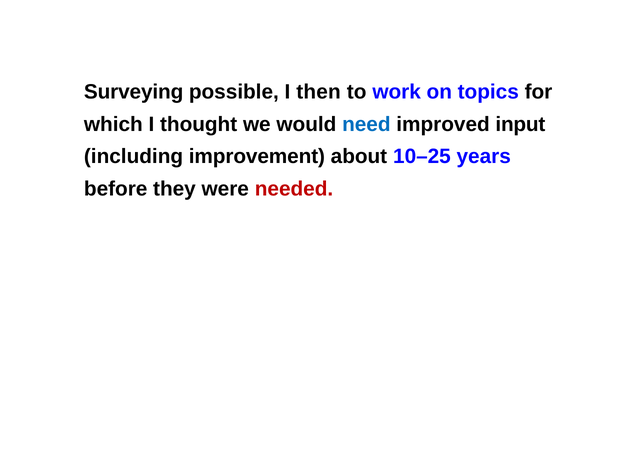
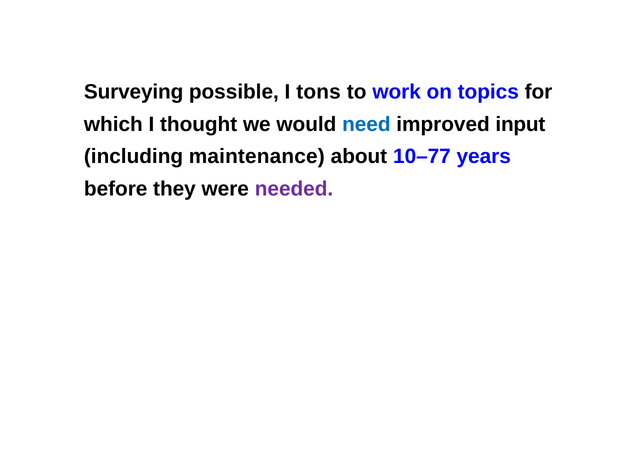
then: then -> tons
improvement: improvement -> maintenance
10–25: 10–25 -> 10–77
needed colour: red -> purple
